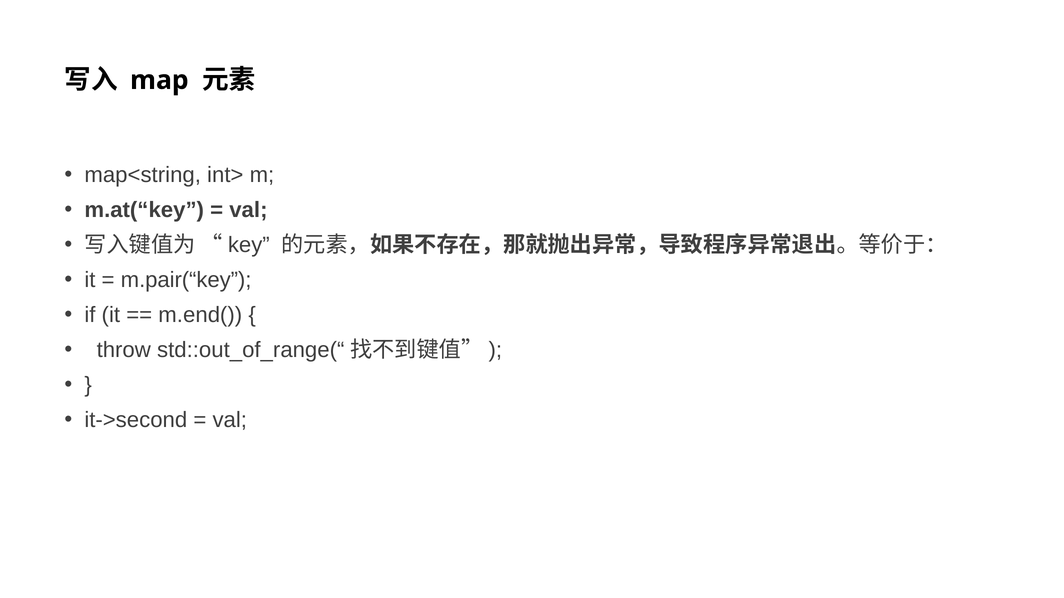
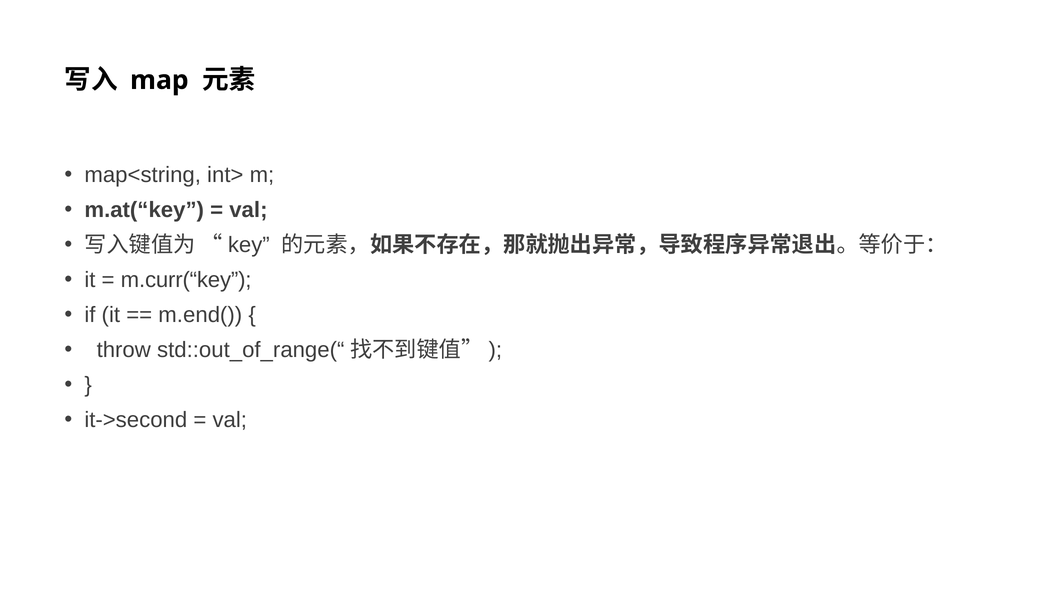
m.pair(“key: m.pair(“key -> m.curr(“key
